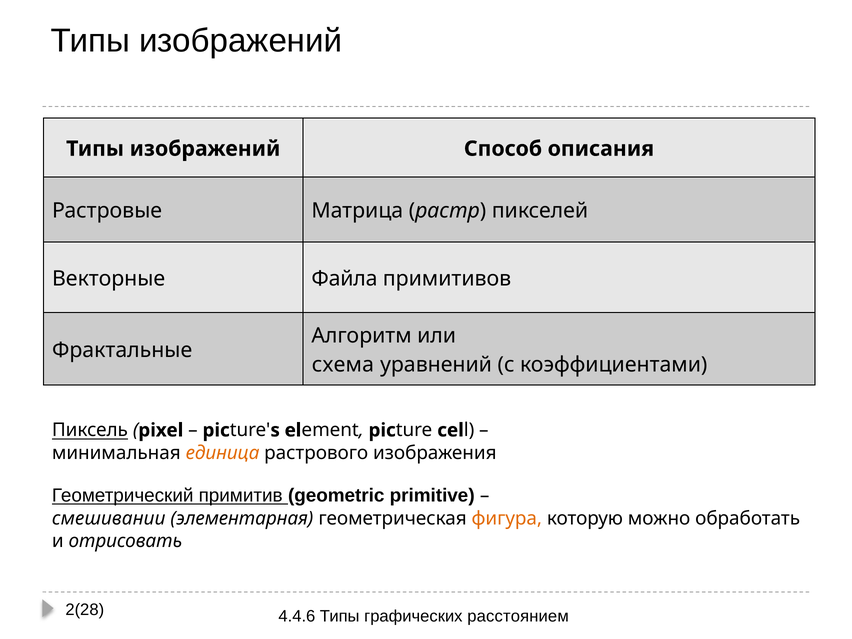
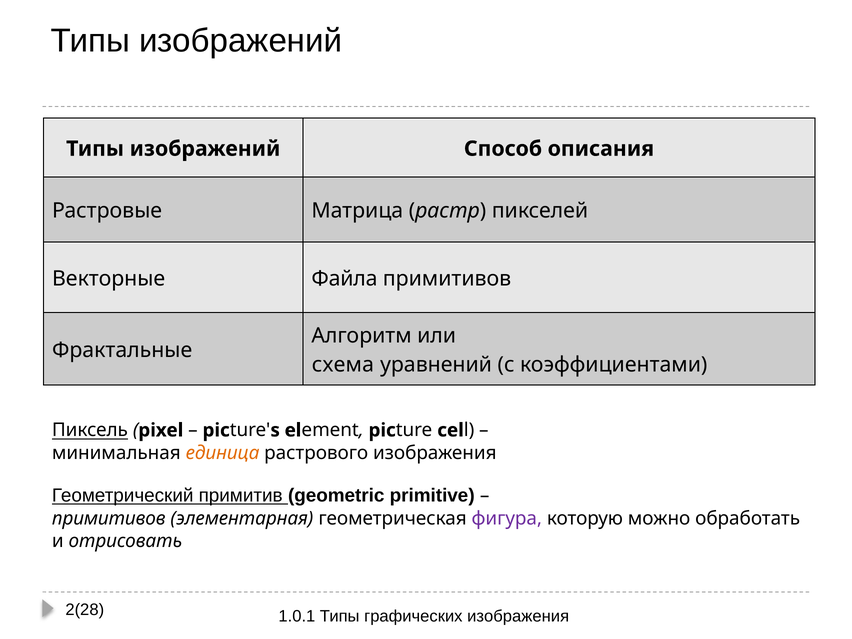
смешивании at (109, 518): смешивании -> примитивов
фигура colour: orange -> purple
4.4.6: 4.4.6 -> 1.0.1
графических расстоянием: расстоянием -> изображения
